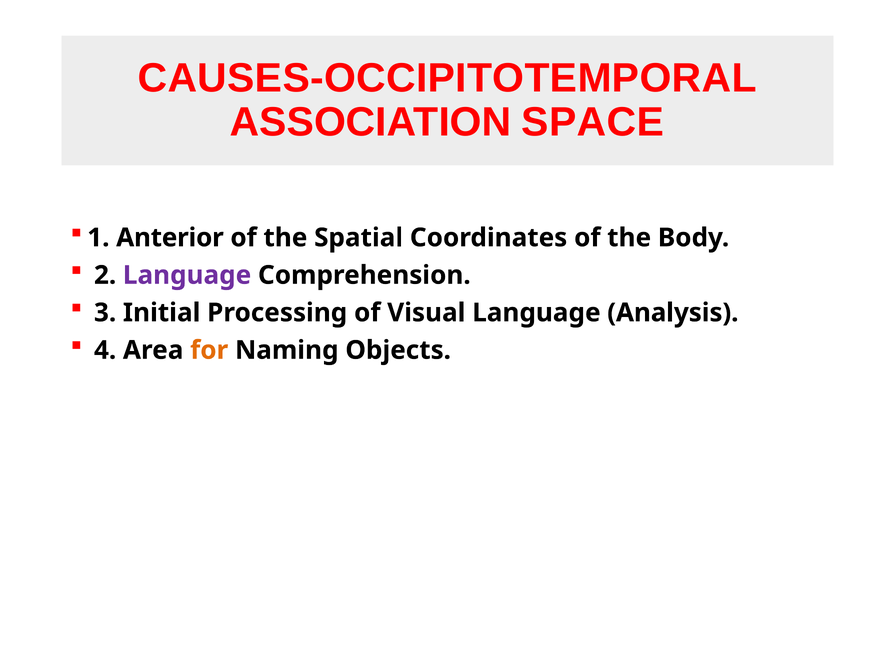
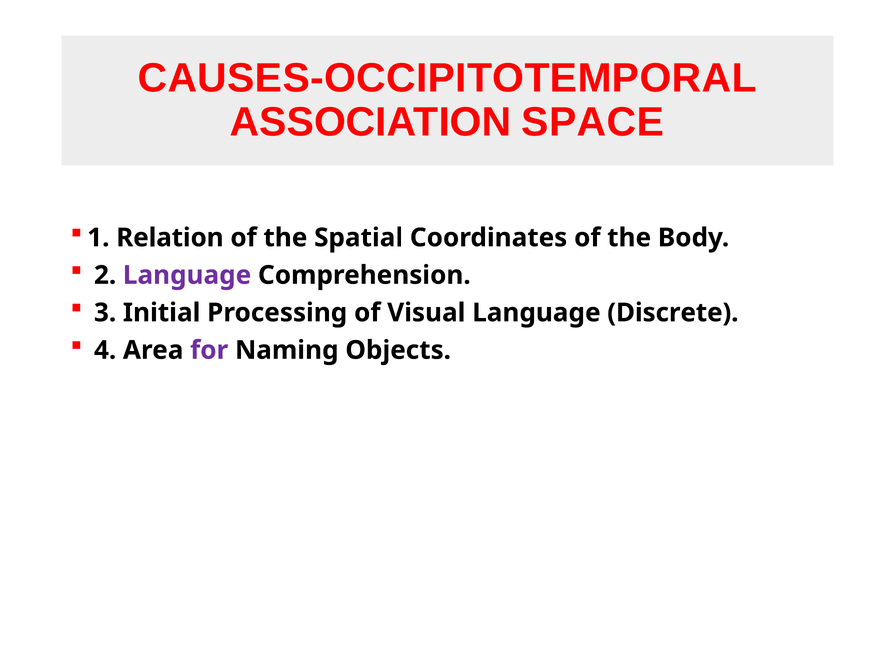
Anterior: Anterior -> Relation
Analysis: Analysis -> Discrete
for colour: orange -> purple
